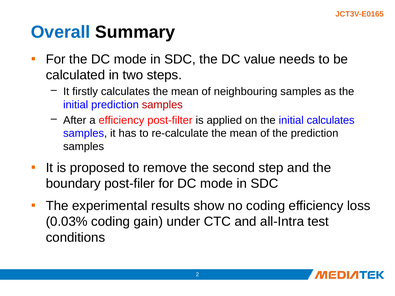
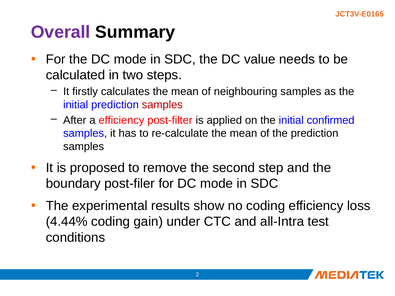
Overall colour: blue -> purple
initial calculates: calculates -> confirmed
0.03%: 0.03% -> 4.44%
